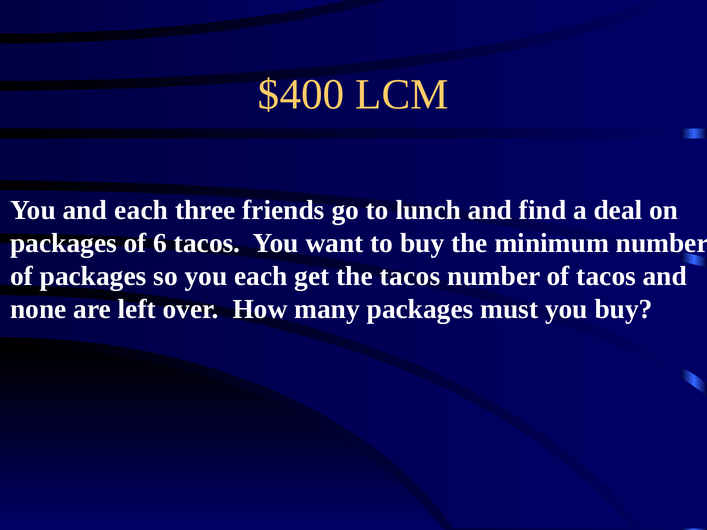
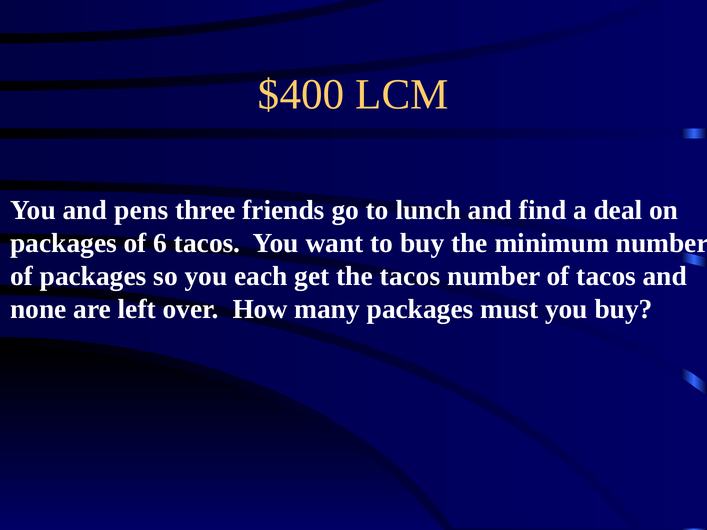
and each: each -> pens
